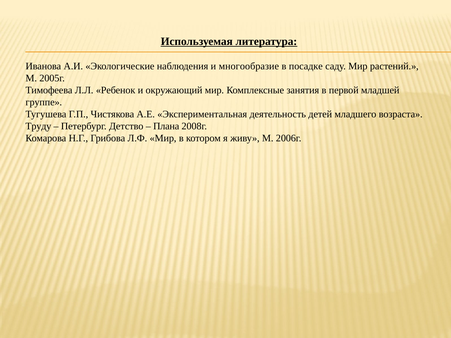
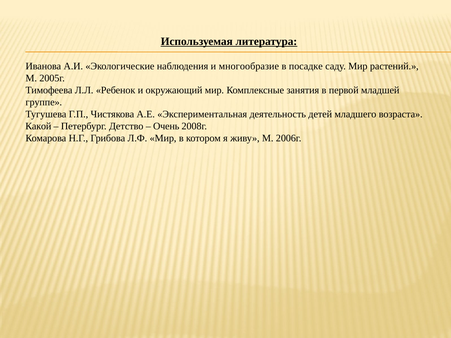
Труду: Труду -> Какой
Плана: Плана -> Очень
